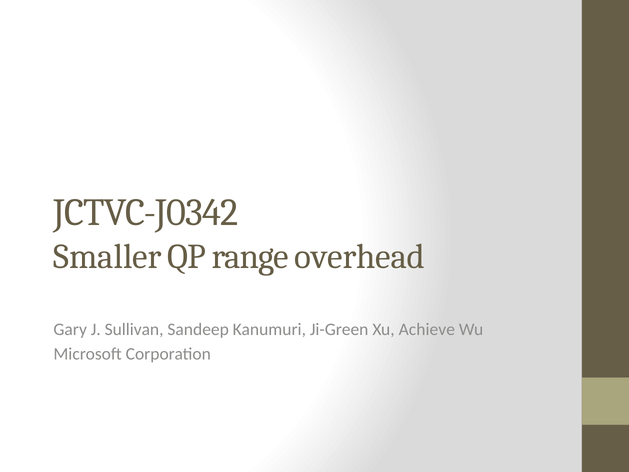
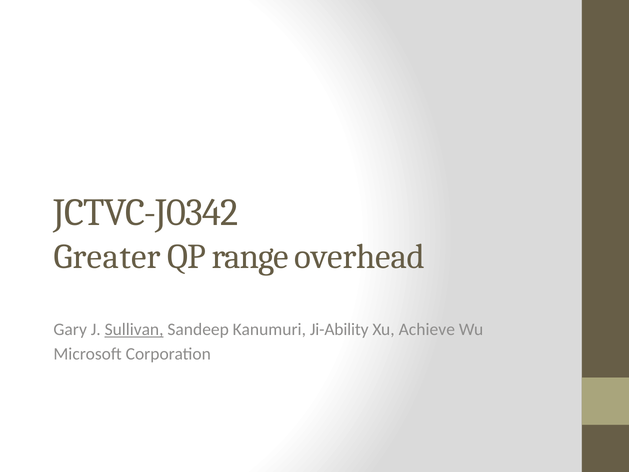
Smaller: Smaller -> Greater
Sullivan underline: none -> present
Ji-Green: Ji-Green -> Ji-Ability
